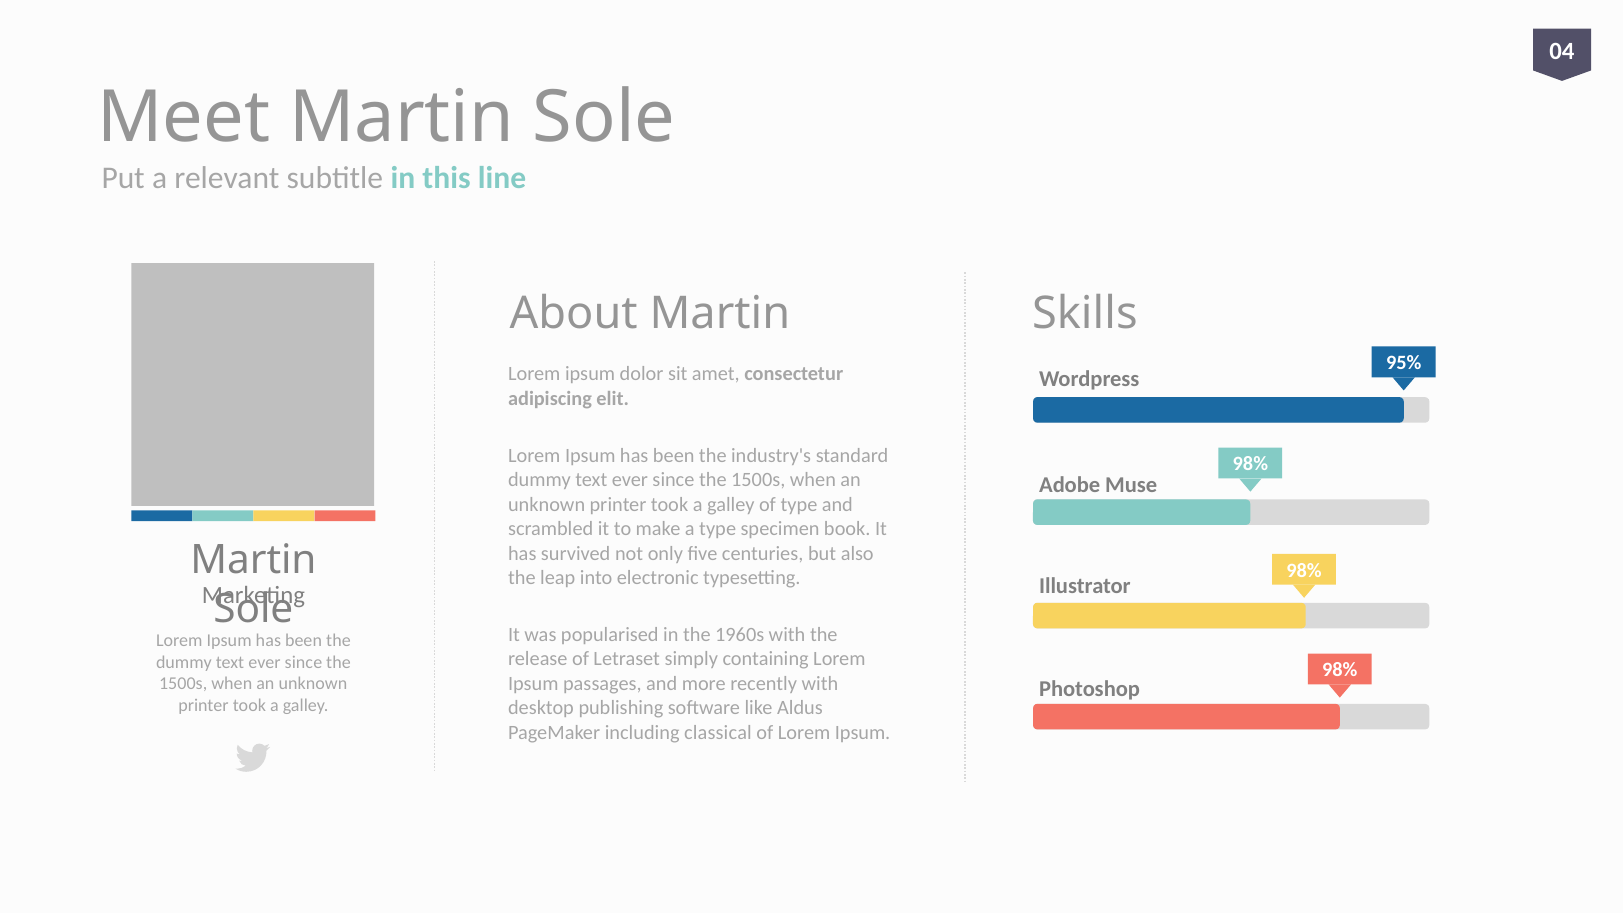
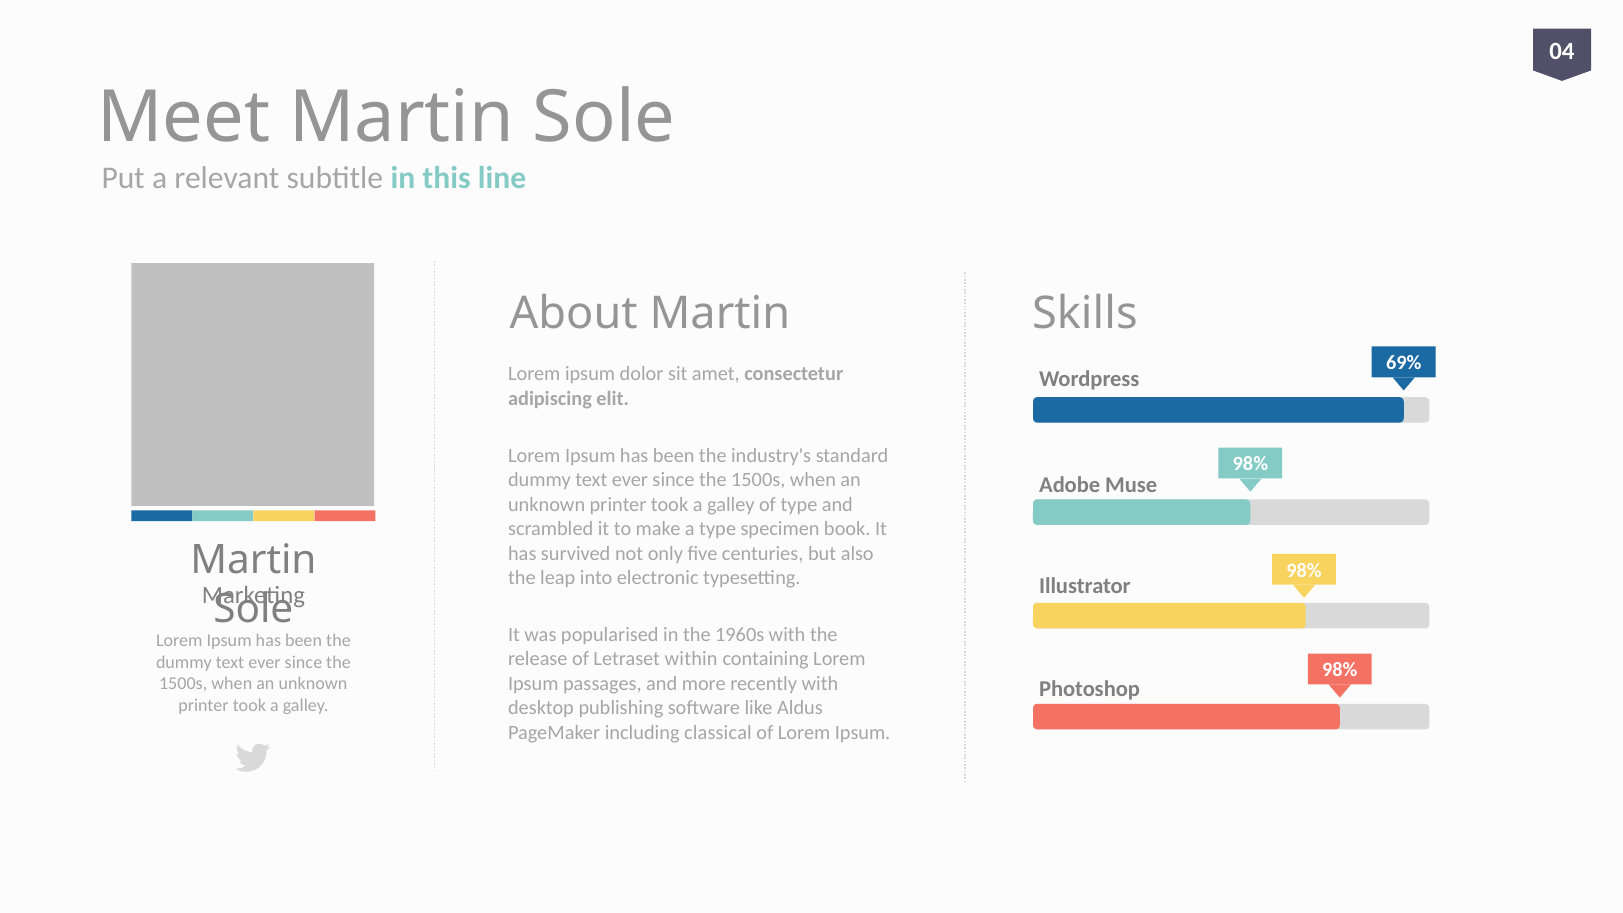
95%: 95% -> 69%
simply: simply -> within
